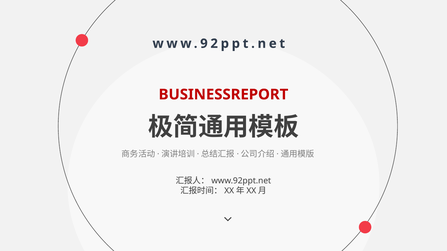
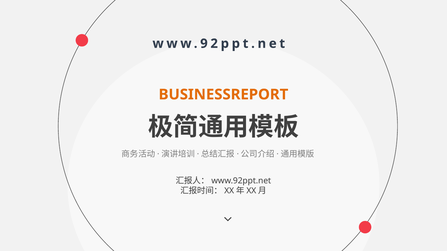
BUSINESSREPORT colour: red -> orange
